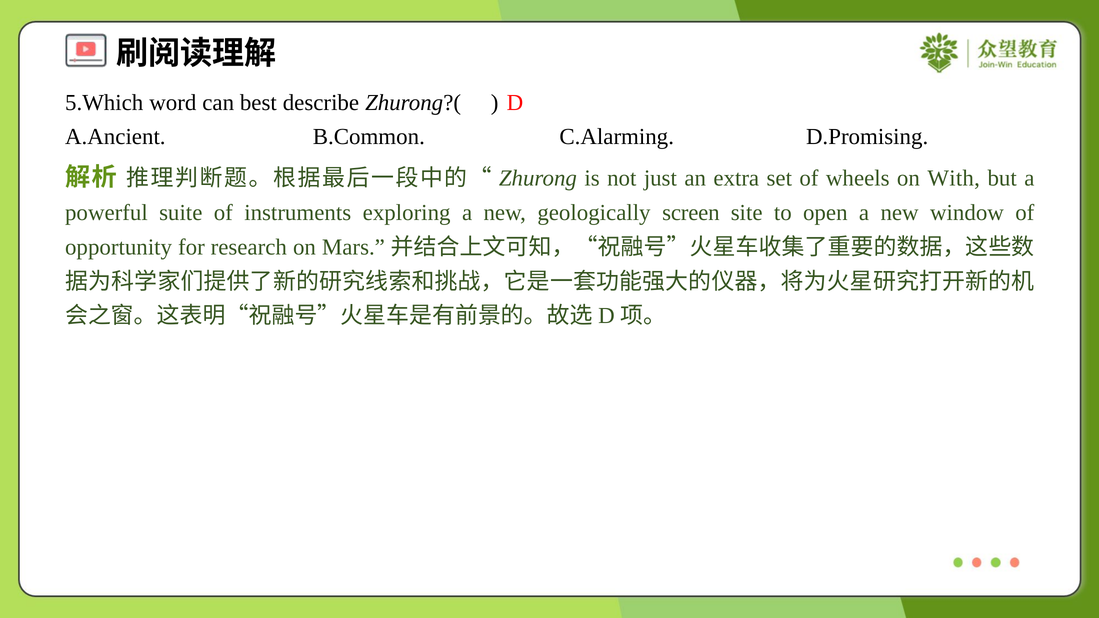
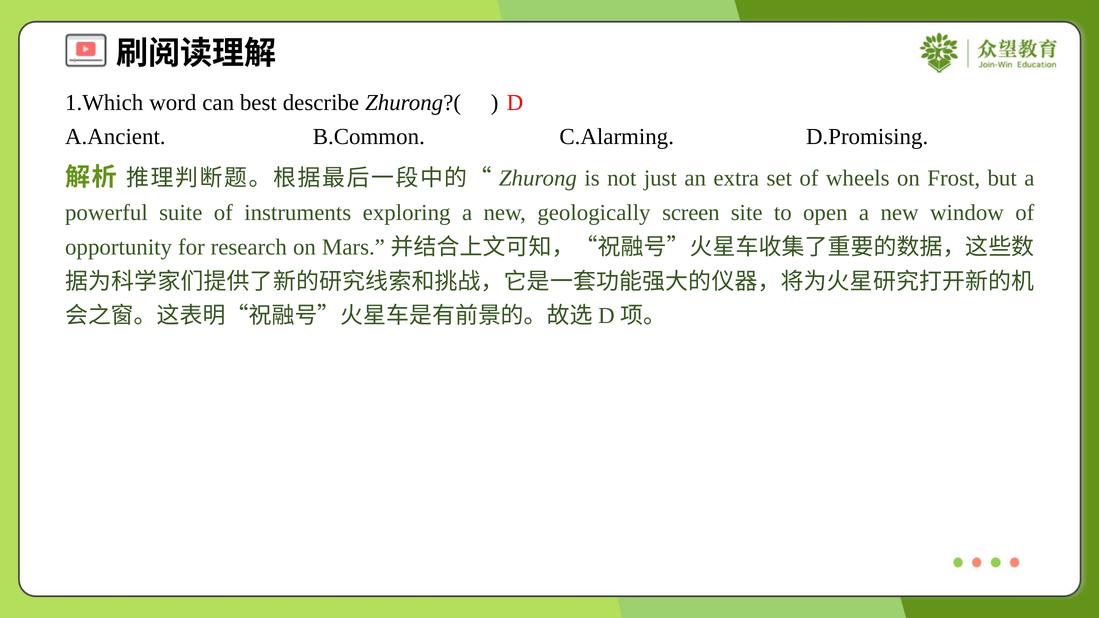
5.Which: 5.Which -> 1.Which
With: With -> Frost
